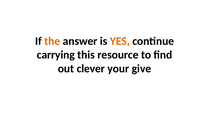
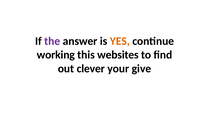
the colour: orange -> purple
carrying: carrying -> working
resource: resource -> websites
